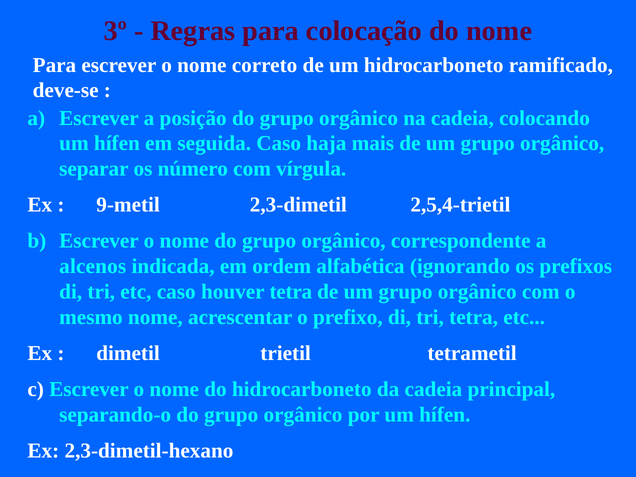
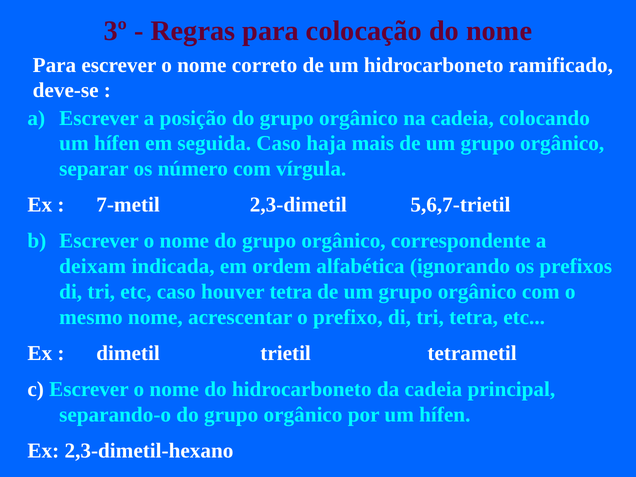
9-metil: 9-metil -> 7-metil
2,5,4-trietil: 2,5,4-trietil -> 5,6,7-trietil
alcenos: alcenos -> deixam
